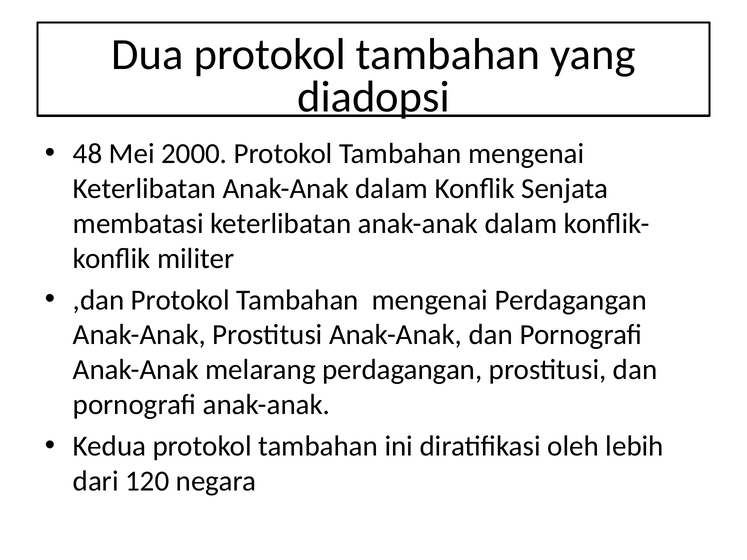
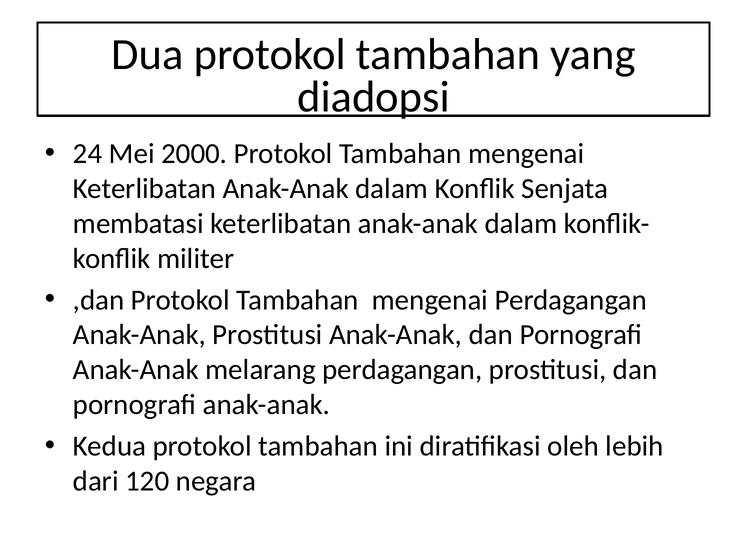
48: 48 -> 24
